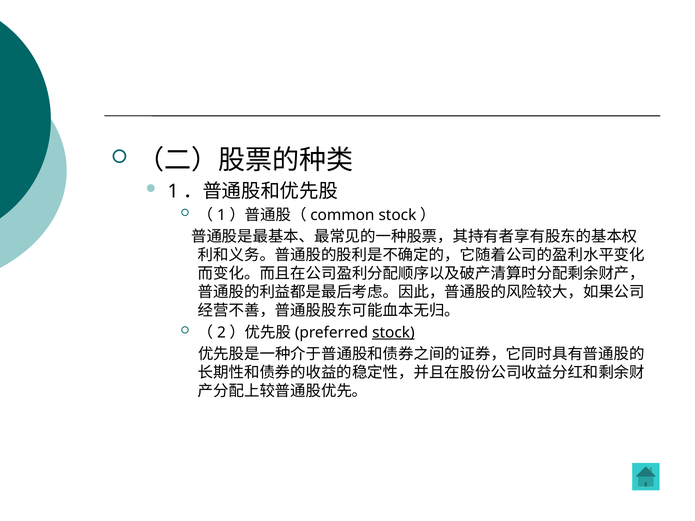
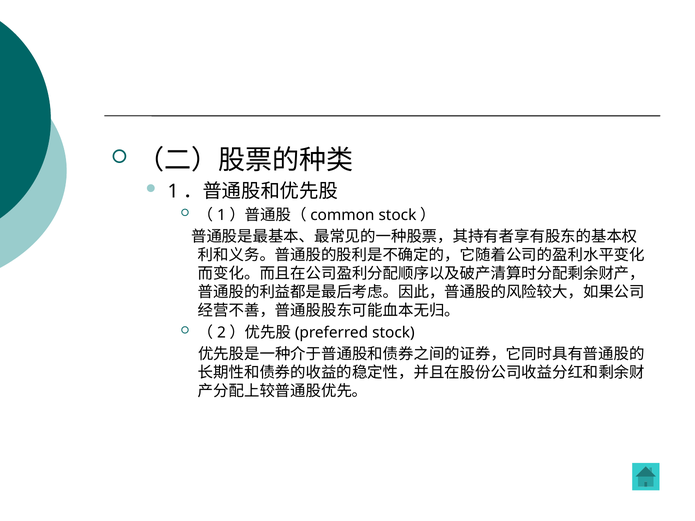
stock underline: present -> none
